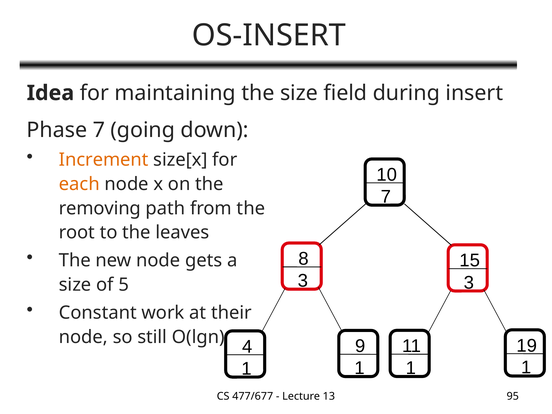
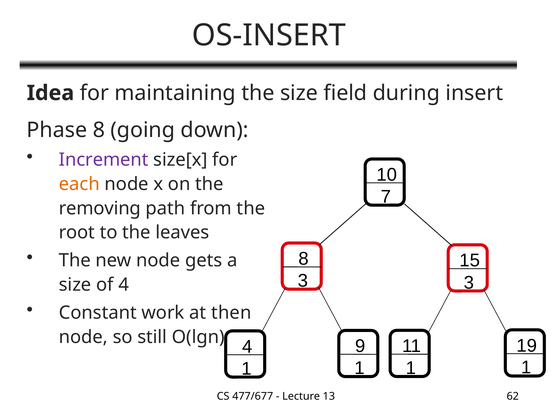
Phase 7: 7 -> 8
Increment colour: orange -> purple
of 5: 5 -> 4
their: their -> then
95: 95 -> 62
